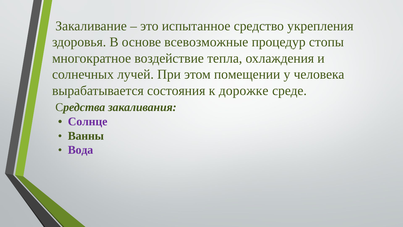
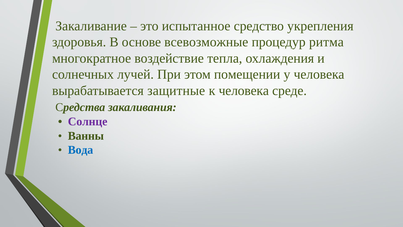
стопы: стопы -> ритма
состояния: состояния -> защитные
к дорожке: дорожке -> человека
Вода colour: purple -> blue
